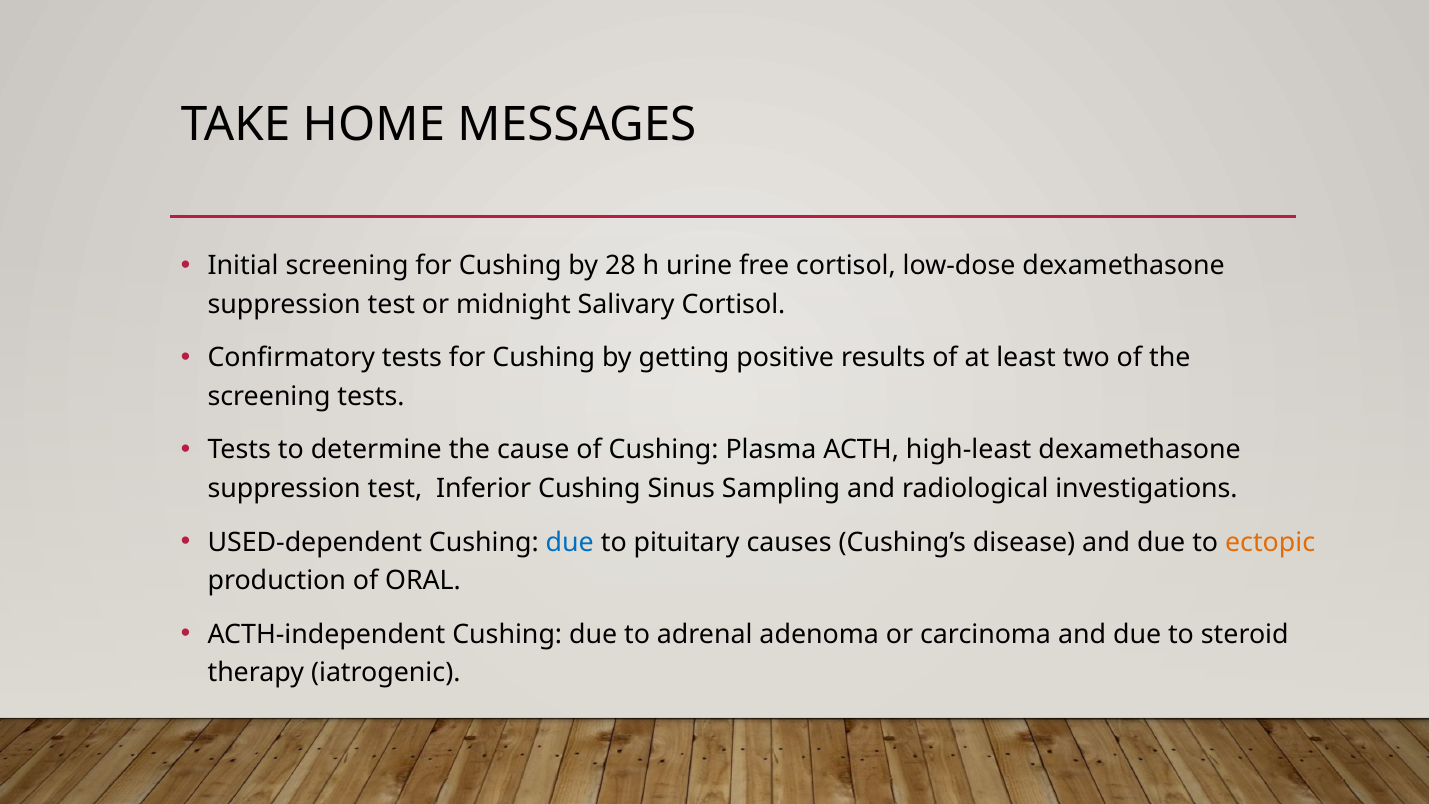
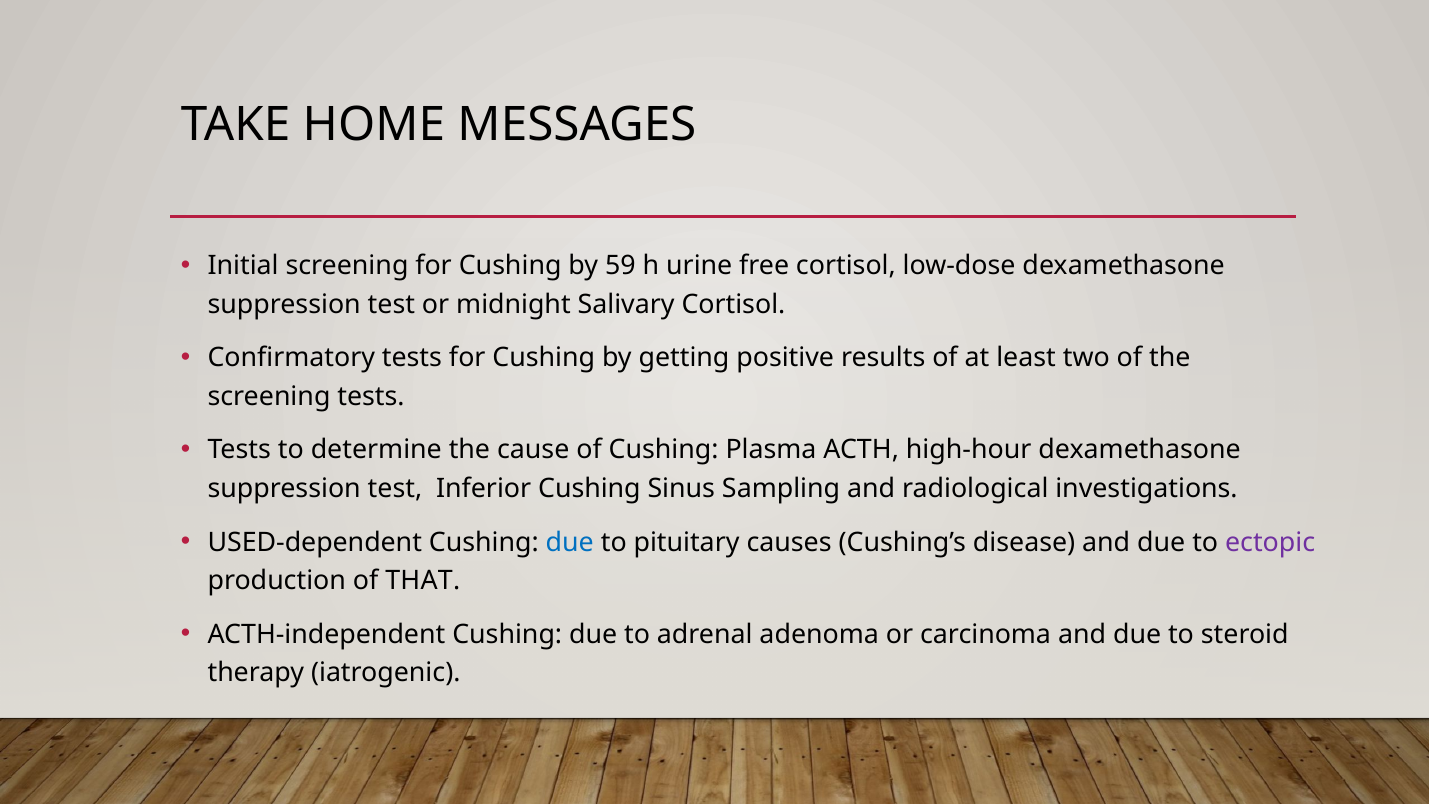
28: 28 -> 59
high-least: high-least -> high-hour
ectopic colour: orange -> purple
ORAL: ORAL -> THAT
